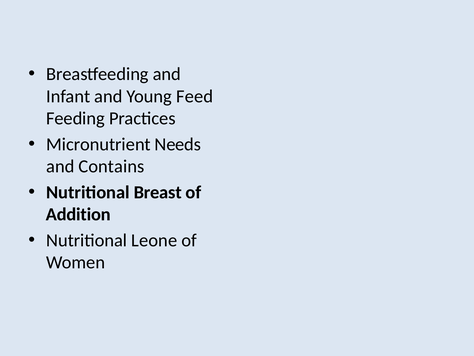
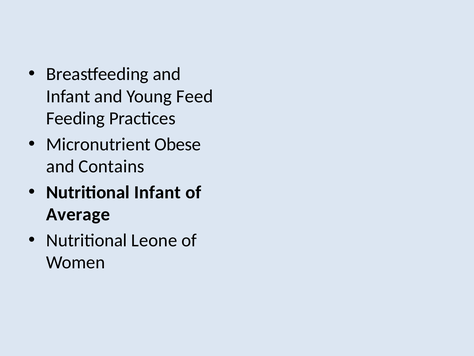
Needs: Needs -> Obese
Nutritional Breast: Breast -> Infant
Addition: Addition -> Average
